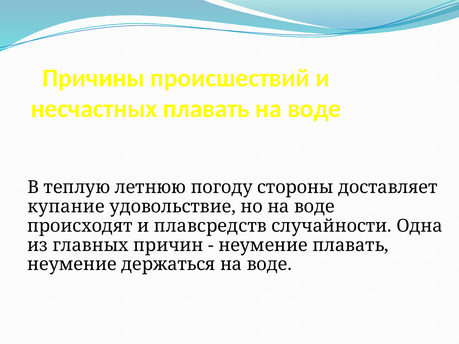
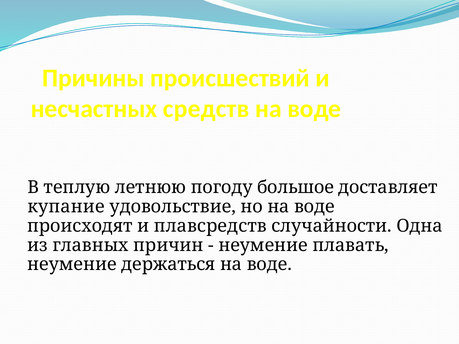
несчастных плавать: плавать -> средств
стороны: стороны -> большое
